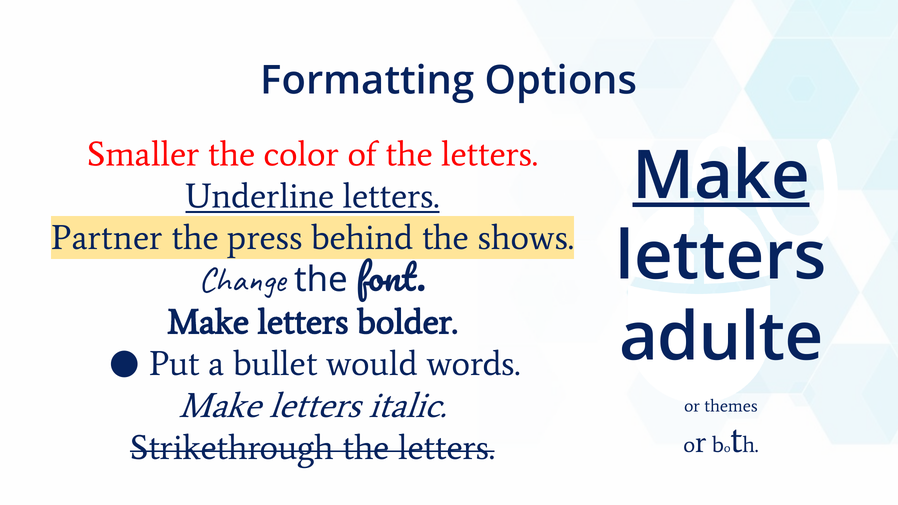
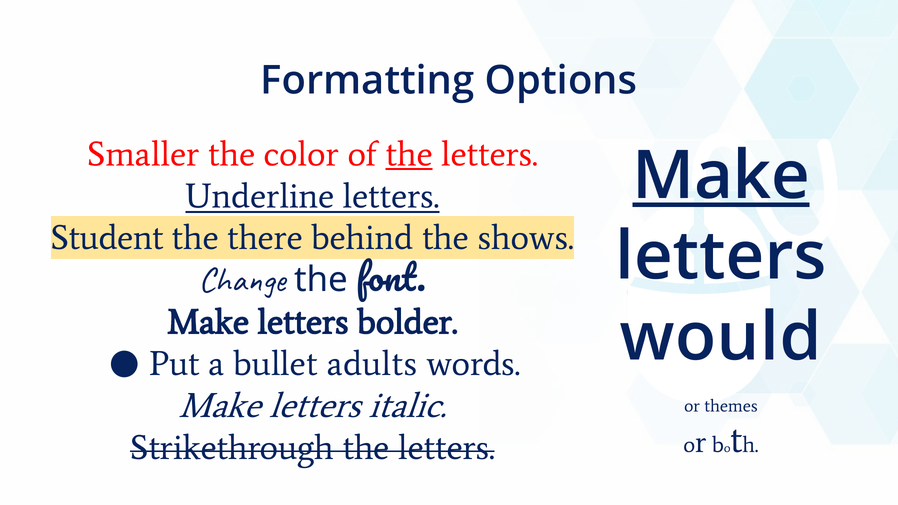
the at (409, 154) underline: none -> present
Partner: Partner -> Student
press: press -> there
adulte: adulte -> would
would: would -> adults
